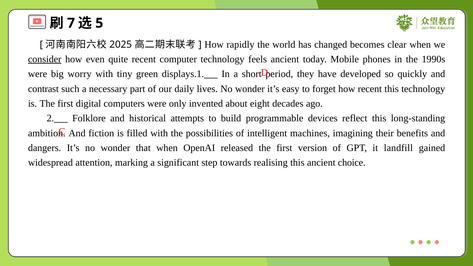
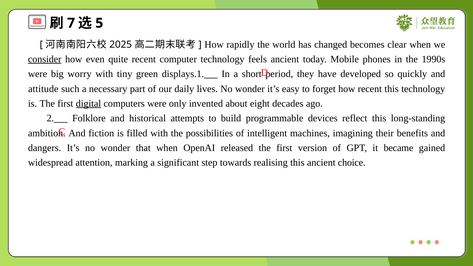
contrast: contrast -> attitude
digital underline: none -> present
landfill: landfill -> became
